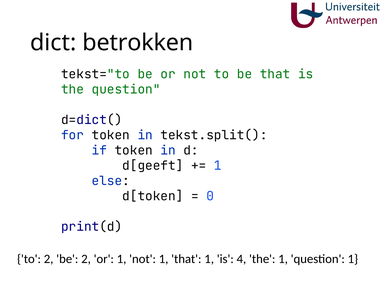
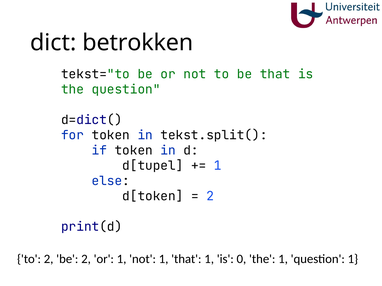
d[geeft: d[geeft -> d[tupel
0 at (210, 196): 0 -> 2
4: 4 -> 0
